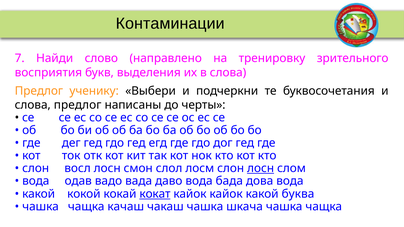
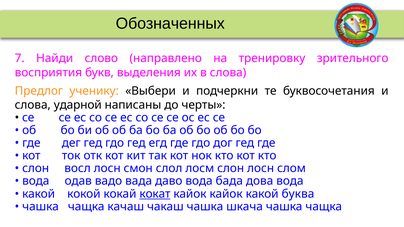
Контаминации: Контаминации -> Обозначенных
предлог at (78, 105): предлог -> ударной
лосн at (261, 169) underline: present -> none
